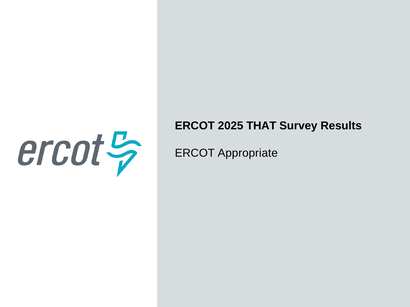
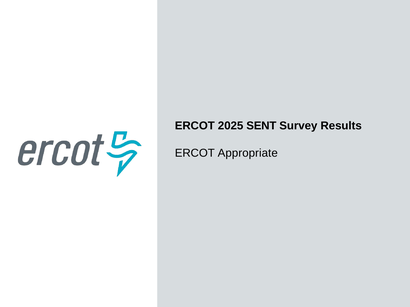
THAT: THAT -> SENT
